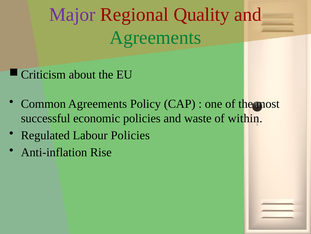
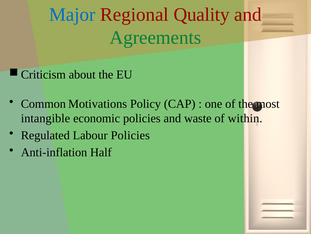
Major colour: purple -> blue
Common Agreements: Agreements -> Motivations
successful: successful -> intangible
Rise: Rise -> Half
